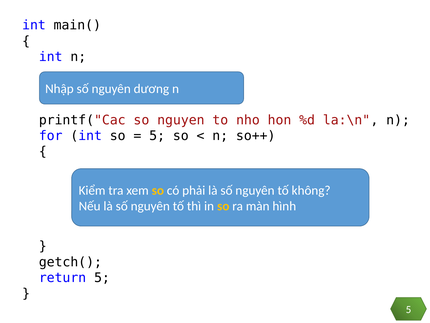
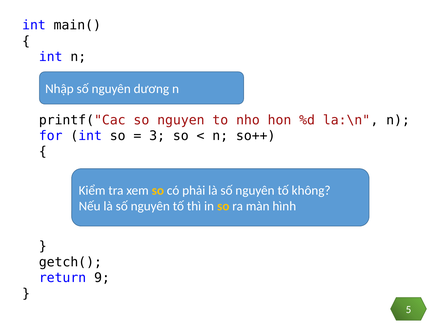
5 at (157, 136): 5 -> 3
return 5: 5 -> 9
